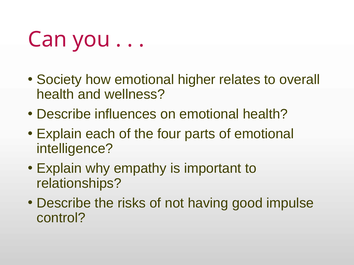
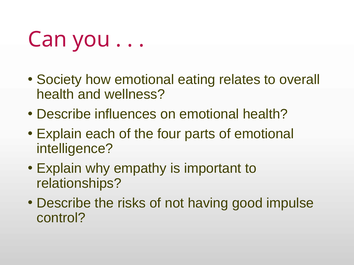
higher: higher -> eating
